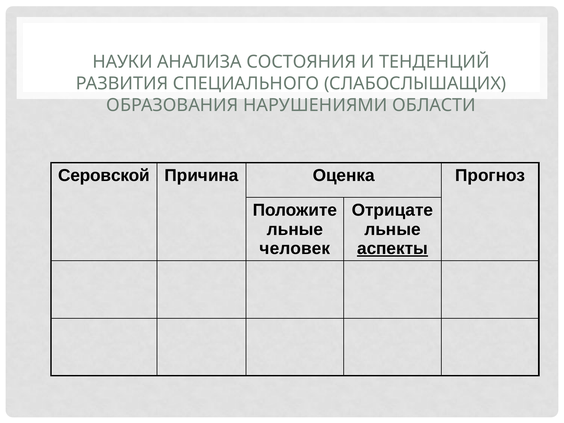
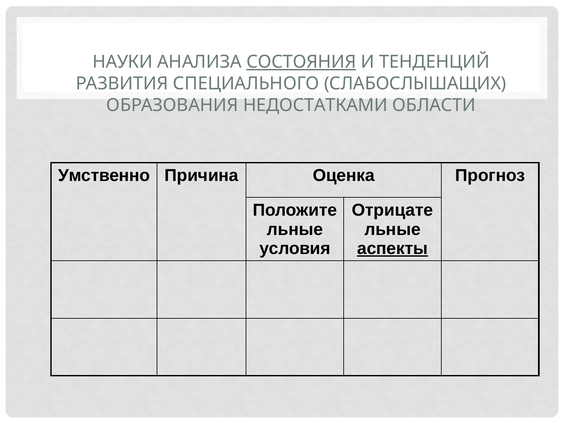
СОСТОЯНИЯ underline: none -> present
НАРУШЕНИЯМИ: НАРУШЕНИЯМИ -> НЕДОСТАТКАМИ
Серовской: Серовской -> Умственно
человек: человек -> условия
